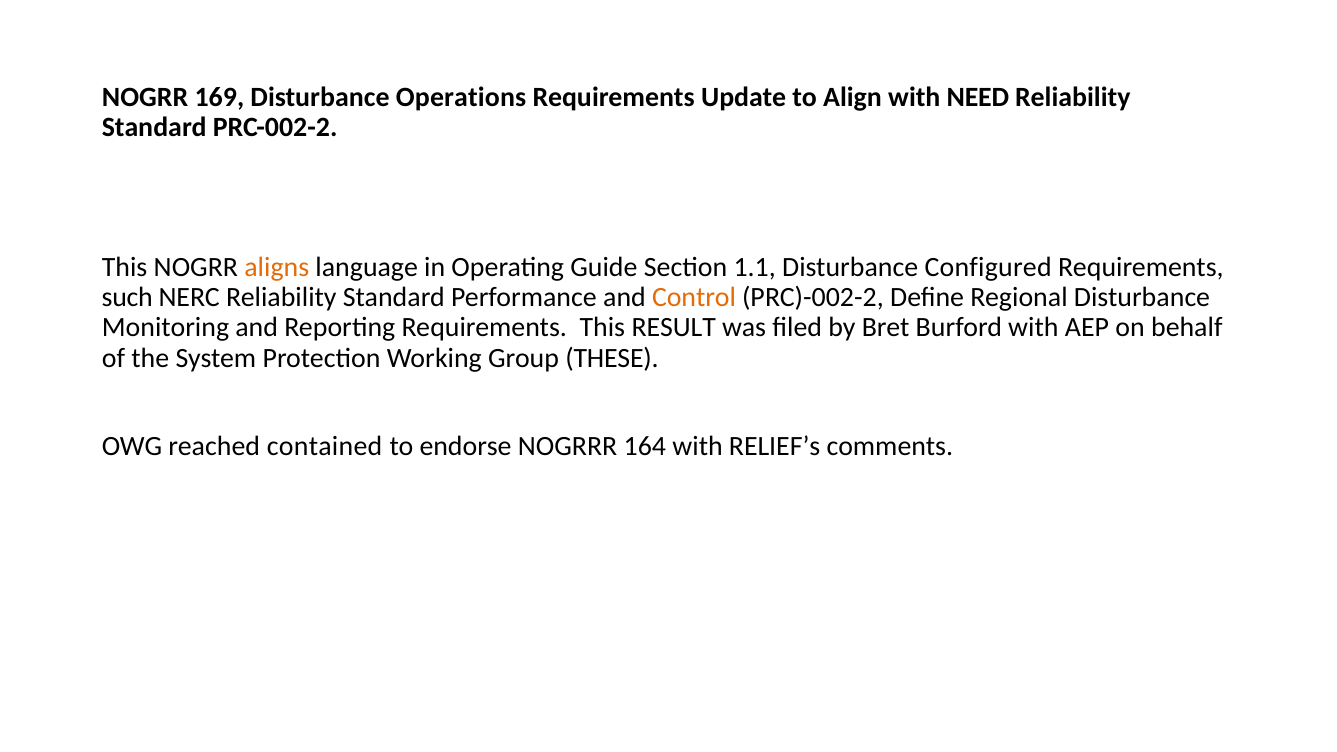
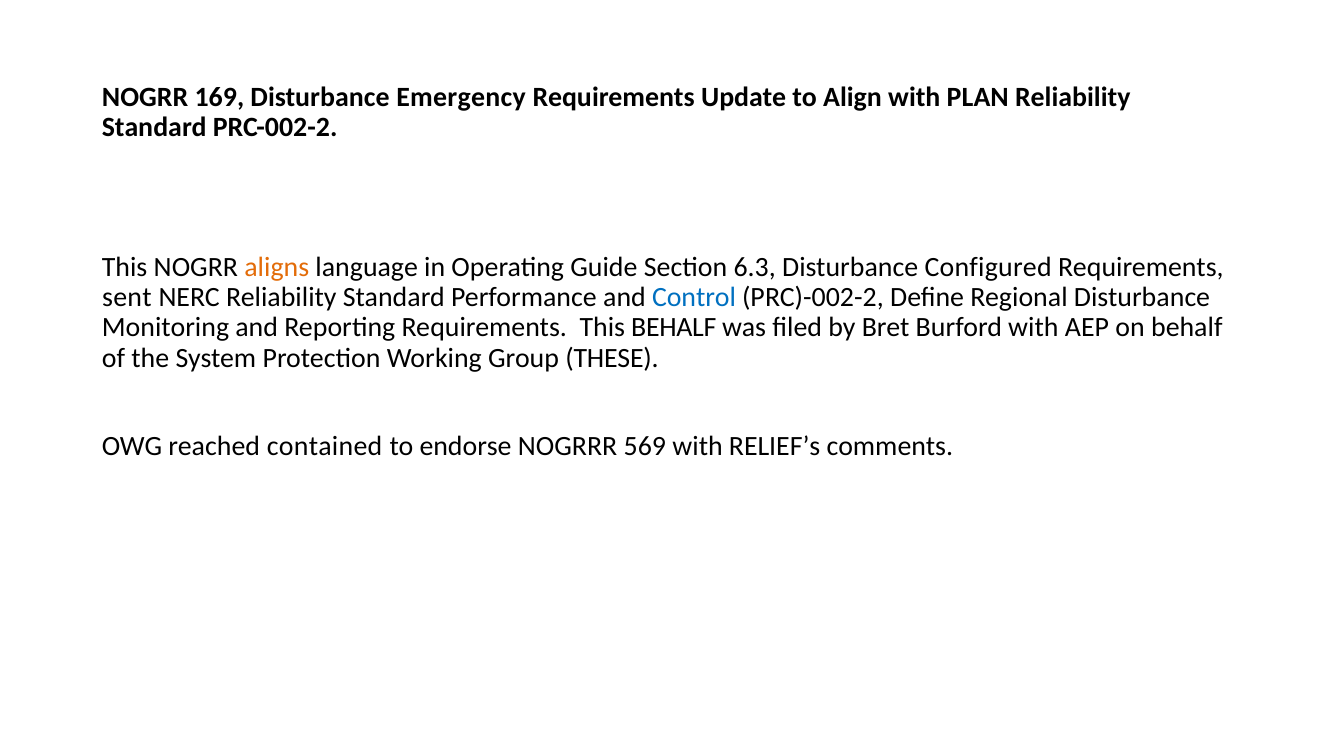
Operations: Operations -> Emergency
NEED: NEED -> PLAN
1.1: 1.1 -> 6.3
such: such -> sent
Control colour: orange -> blue
This RESULT: RESULT -> BEHALF
164: 164 -> 569
